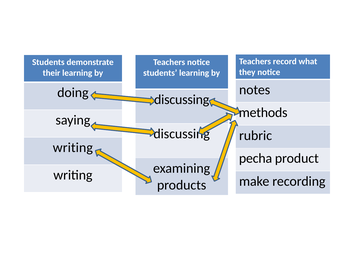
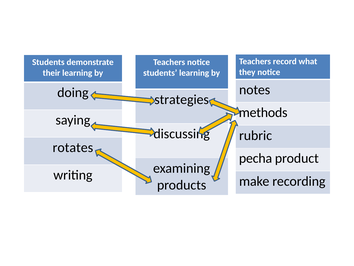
discussing at (182, 99): discussing -> strategies
writing at (73, 147): writing -> rotates
